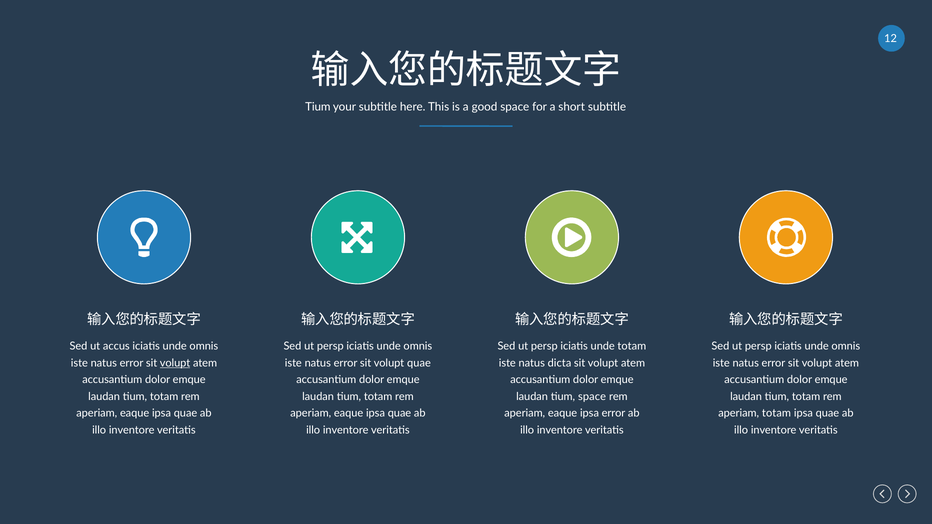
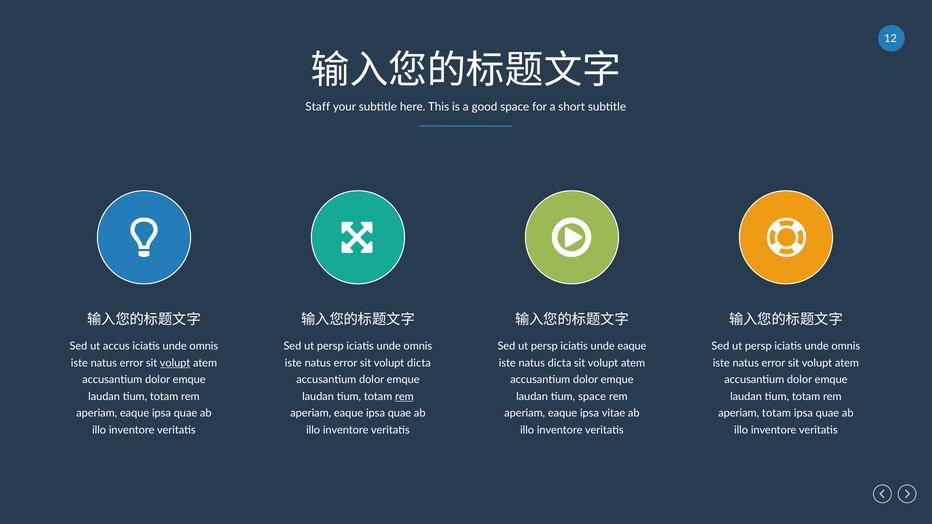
Tium at (318, 107): Tium -> Staff
unde totam: totam -> eaque
volupt quae: quae -> dicta
rem at (404, 397) underline: none -> present
ipsa error: error -> vitae
